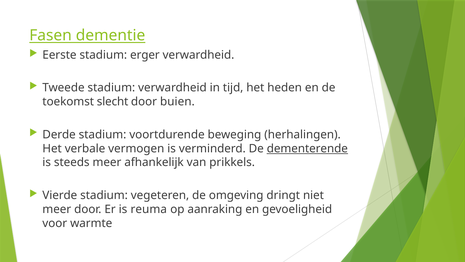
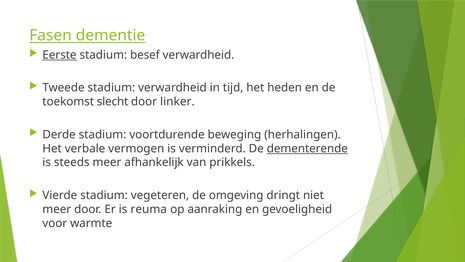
Eerste underline: none -> present
erger: erger -> besef
buien: buien -> linker
